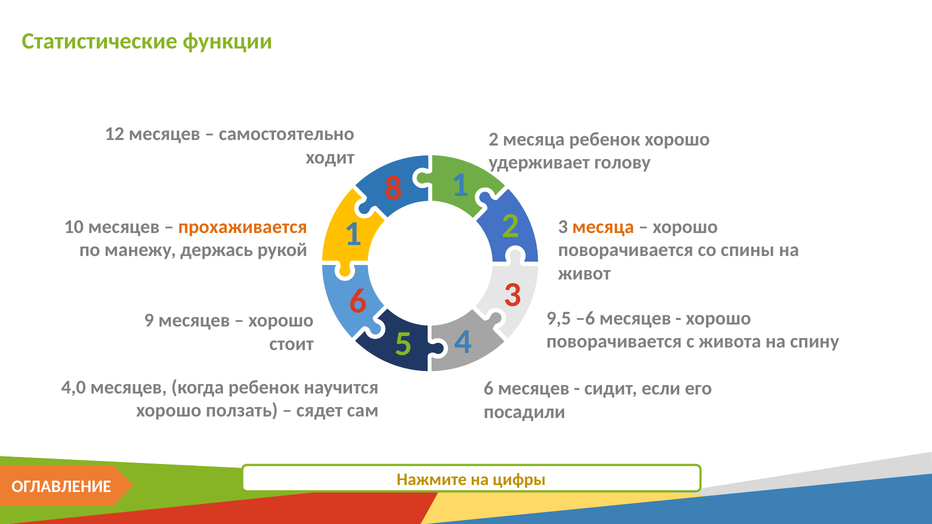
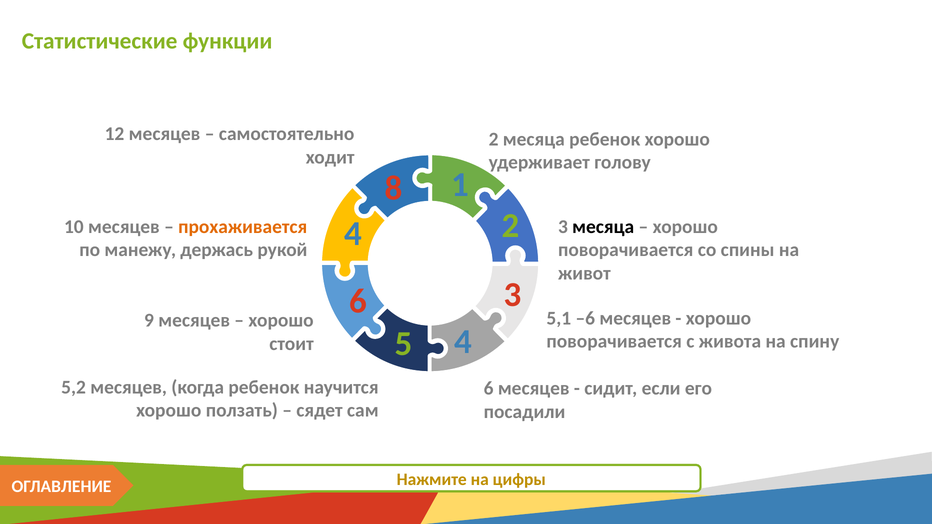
месяца at (603, 227) colour: orange -> black
рукой 1: 1 -> 4
9,5: 9,5 -> 5,1
4,0: 4,0 -> 5,2
